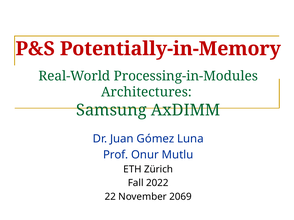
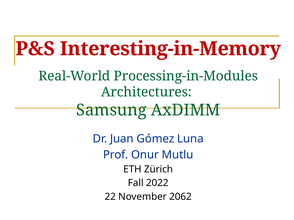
Potentially-in-Memory: Potentially-in-Memory -> Interesting-in-Memory
2069: 2069 -> 2062
